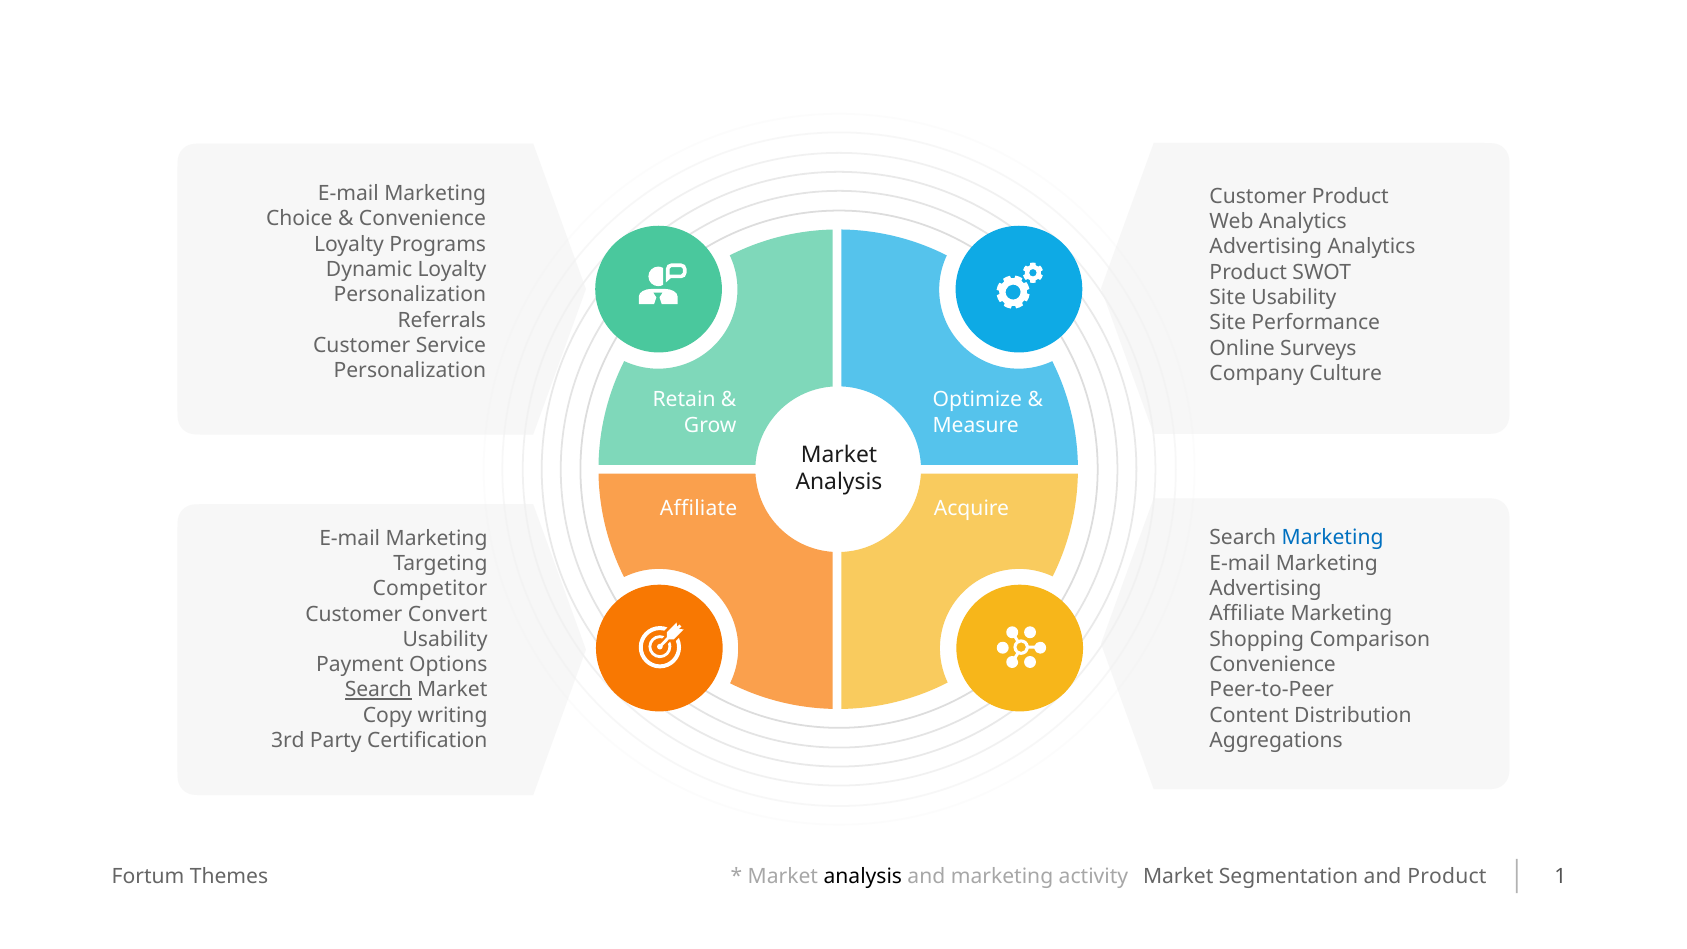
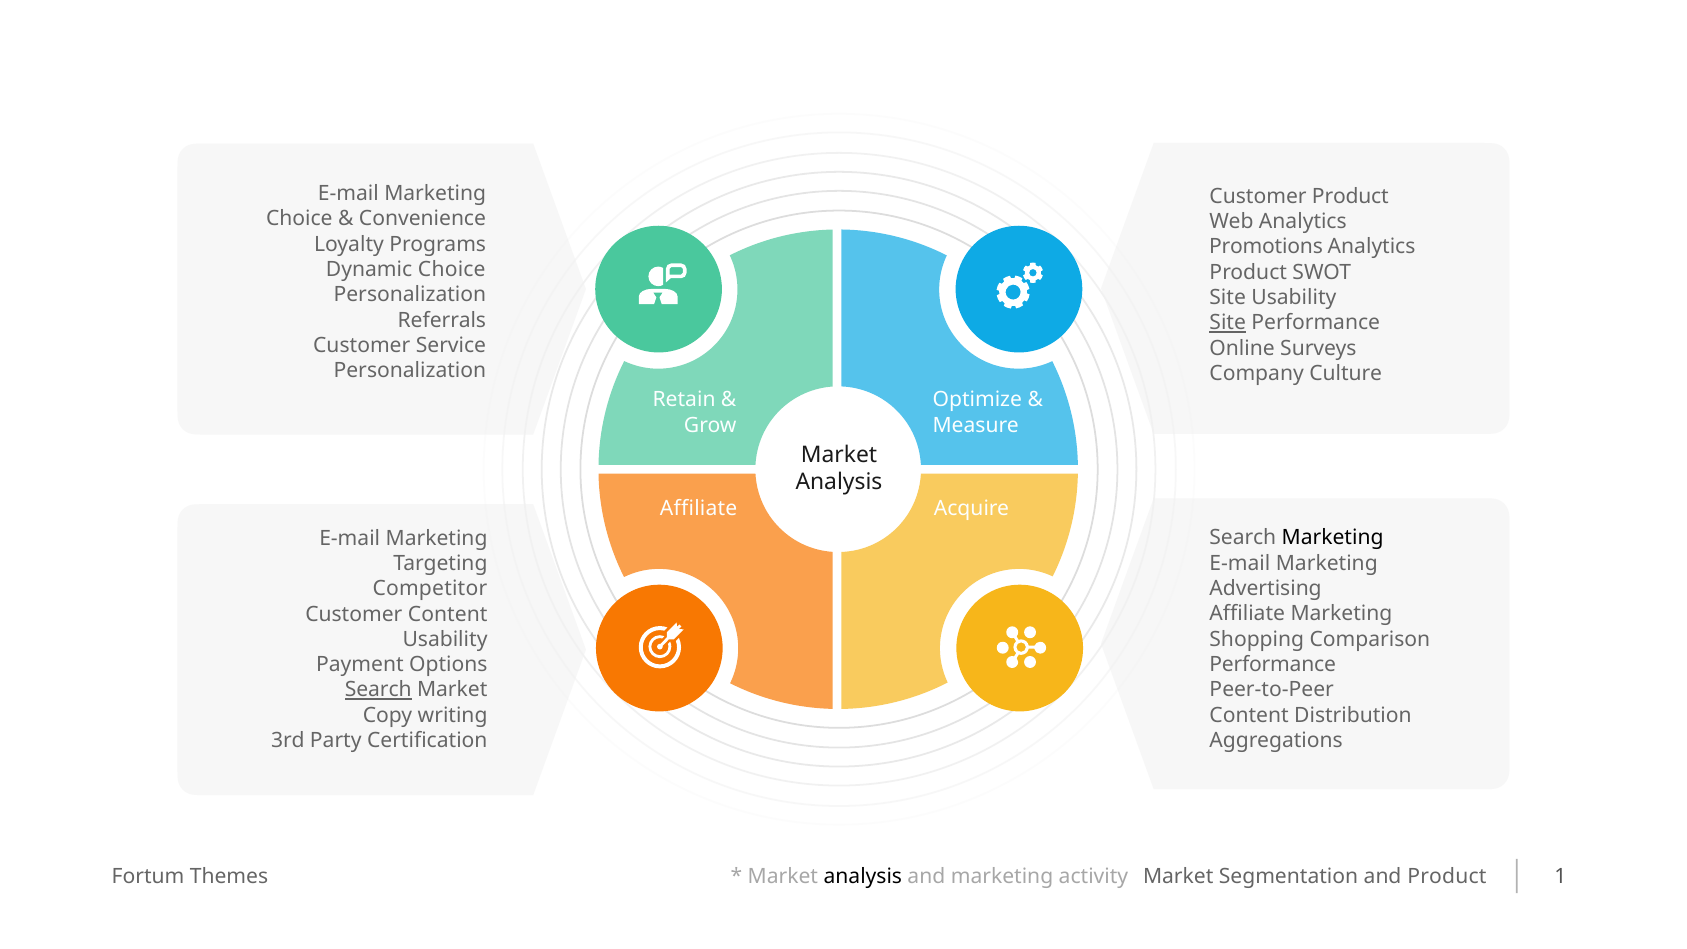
Advertising at (1266, 247): Advertising -> Promotions
Dynamic Loyalty: Loyalty -> Choice
Site at (1228, 323) underline: none -> present
Marketing at (1333, 538) colour: blue -> black
Customer Convert: Convert -> Content
Convenience at (1273, 664): Convenience -> Performance
